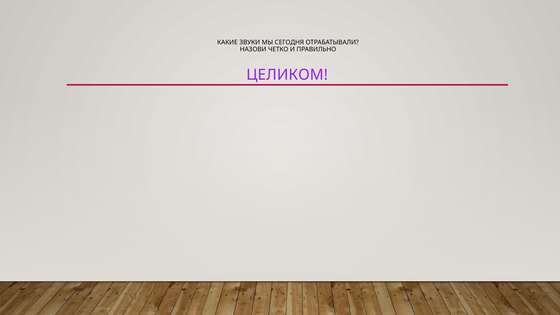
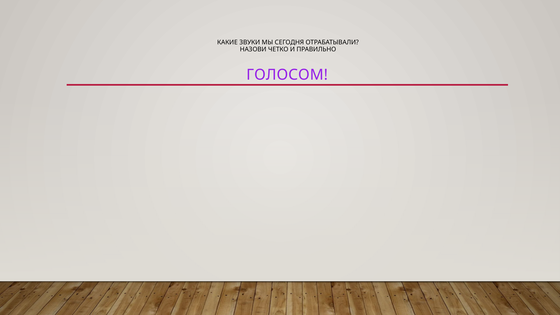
ЦЕЛИКОМ: ЦЕЛИКОМ -> ГОЛОСОМ
